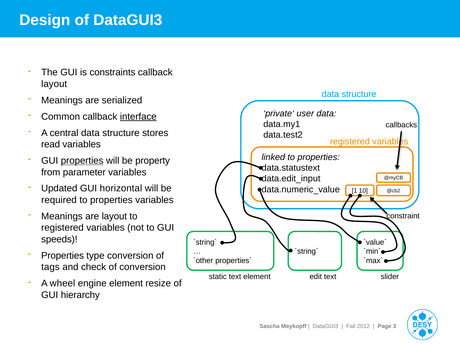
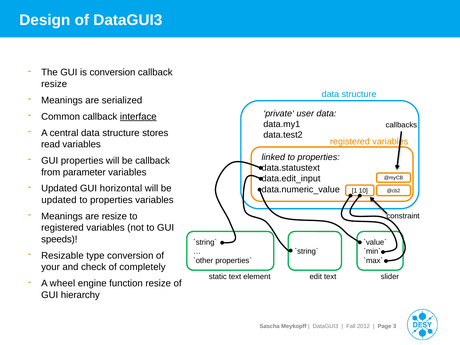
is constraints: constraints -> conversion
layout at (54, 84): layout -> resize
properties at (82, 161) underline: present -> none
be property: property -> callback
required at (59, 200): required -> updated
are layout: layout -> resize
Properties at (63, 256): Properties -> Resizable
tags: tags -> your
of conversion: conversion -> completely
engine element: element -> function
